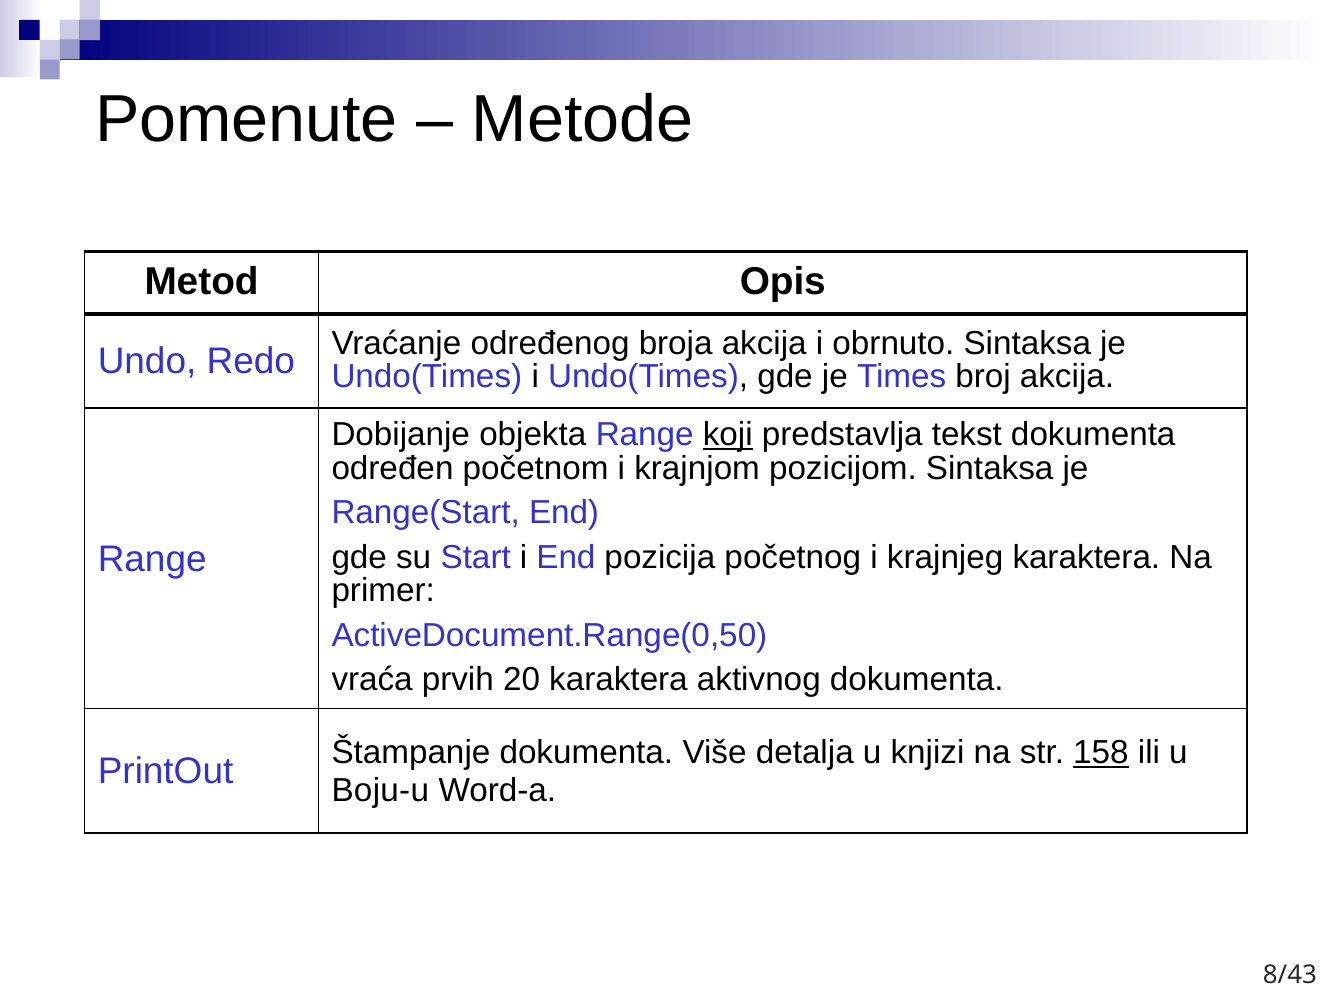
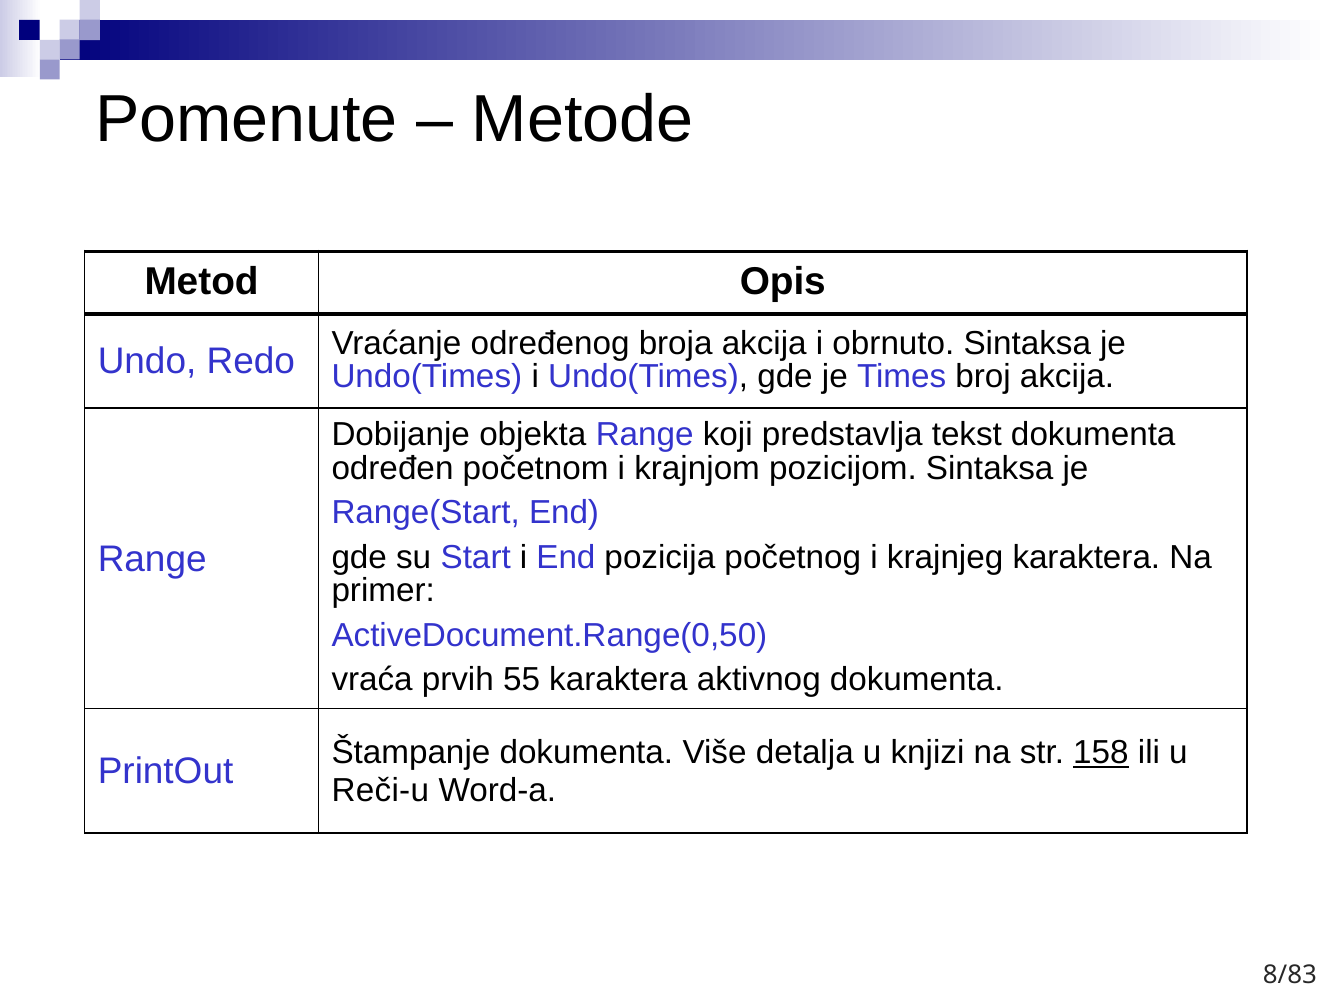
koji underline: present -> none
20: 20 -> 55
Boju-u: Boju-u -> Reči-u
8/43: 8/43 -> 8/83
